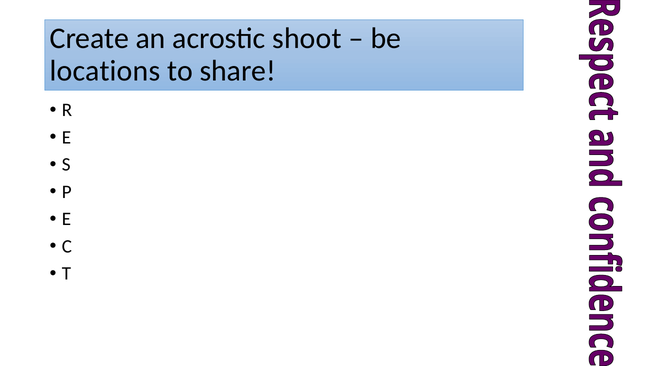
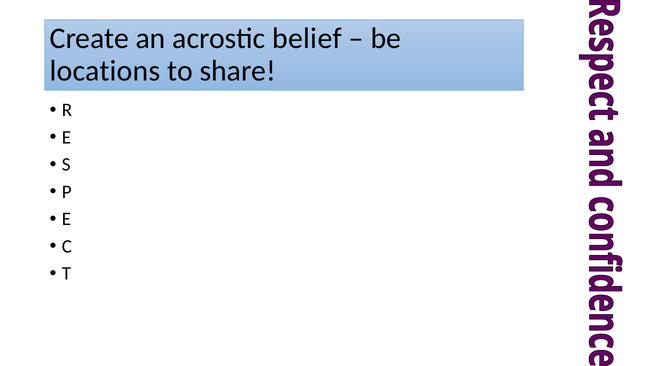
shoot: shoot -> belief
